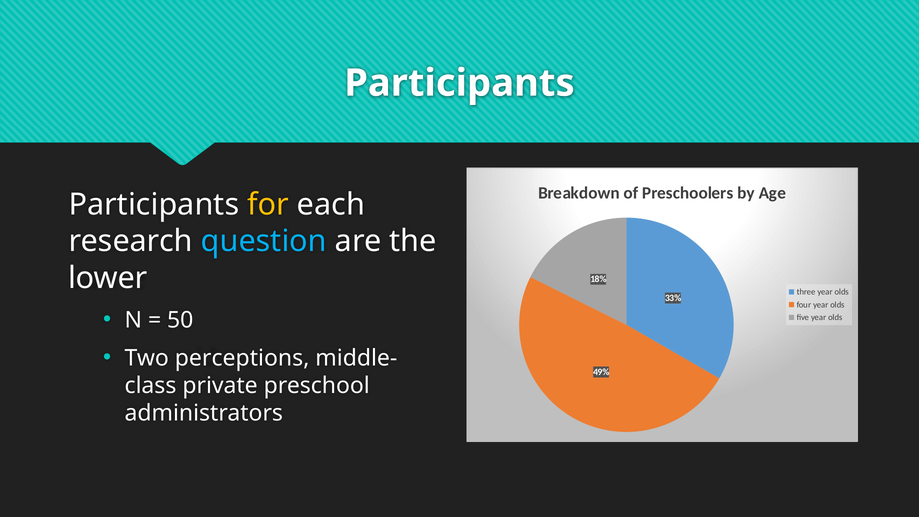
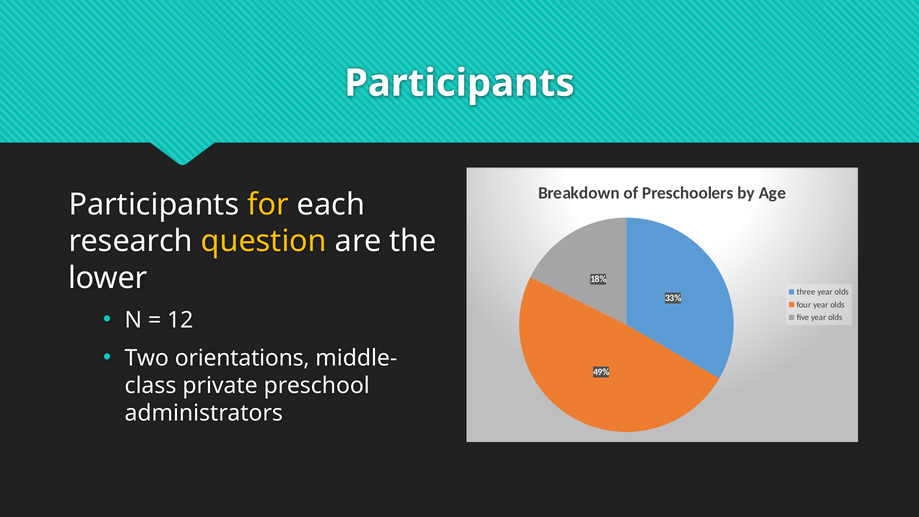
question colour: light blue -> yellow
50: 50 -> 12
perceptions: perceptions -> orientations
